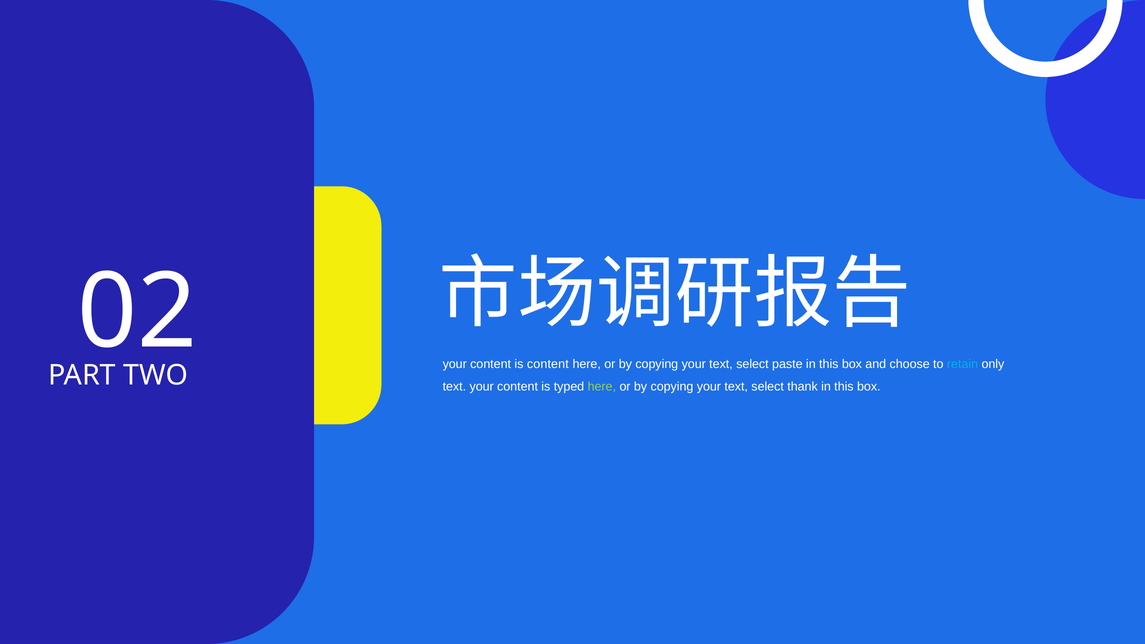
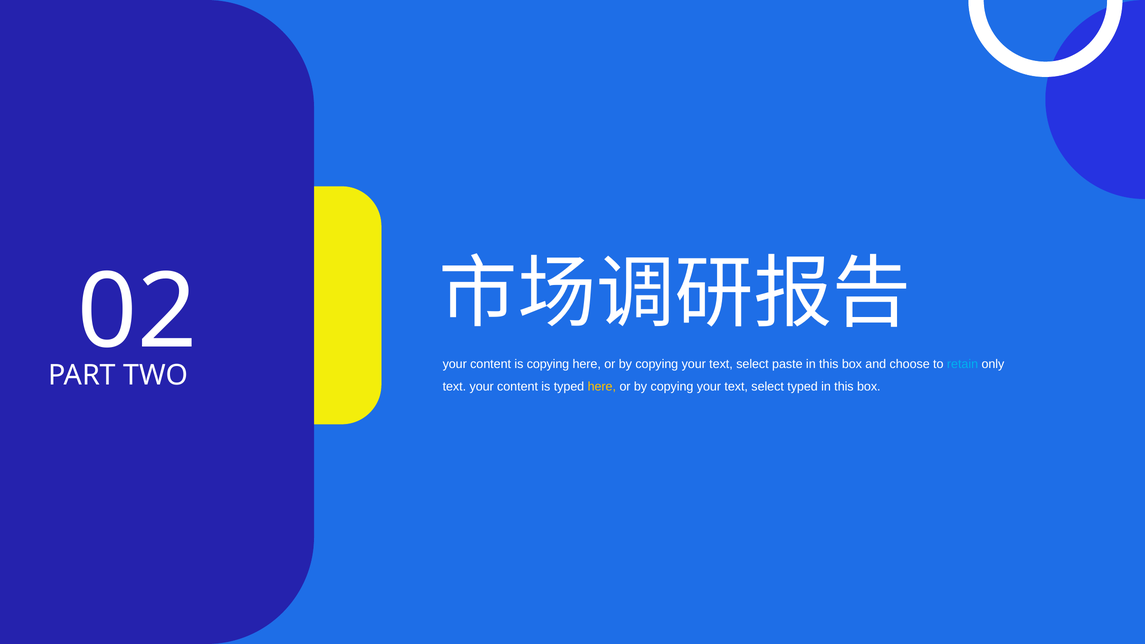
is content: content -> copying
here at (602, 387) colour: light green -> yellow
select thank: thank -> typed
